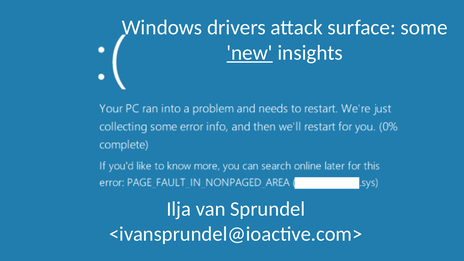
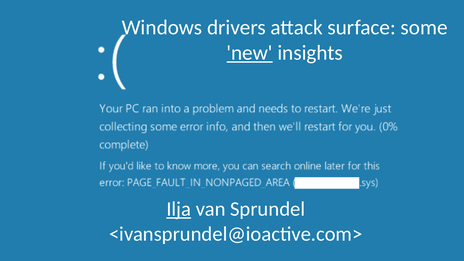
Ilja underline: none -> present
